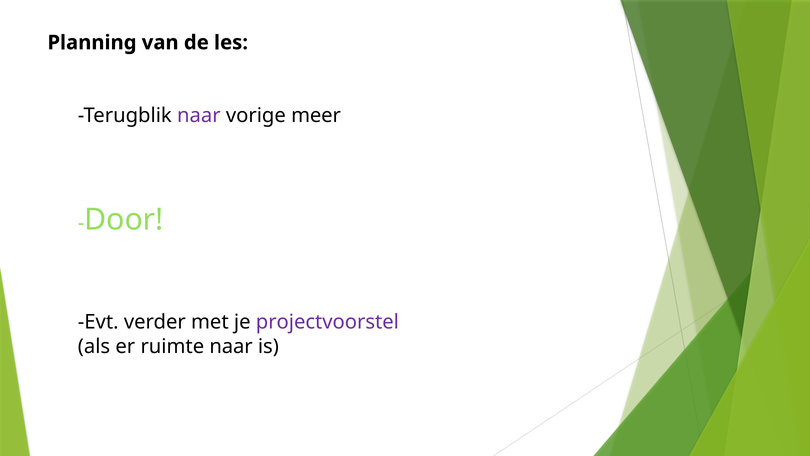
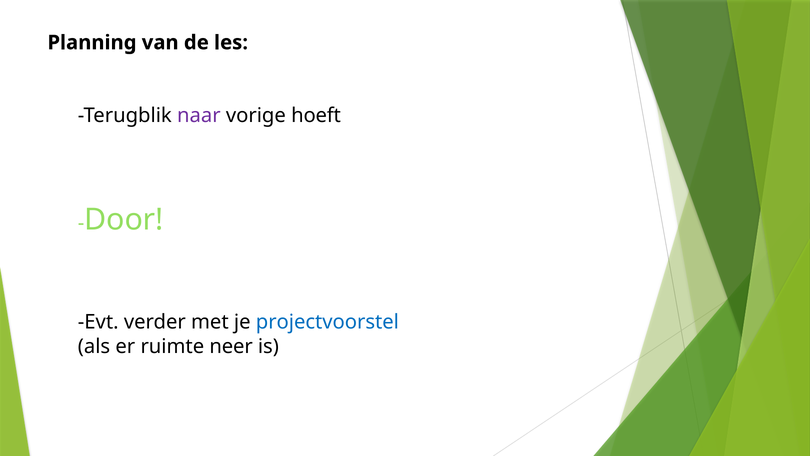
meer: meer -> hoeft
projectvoorstel colour: purple -> blue
ruimte naar: naar -> neer
